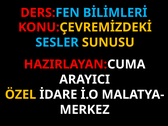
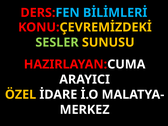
SESLER colour: light blue -> light green
